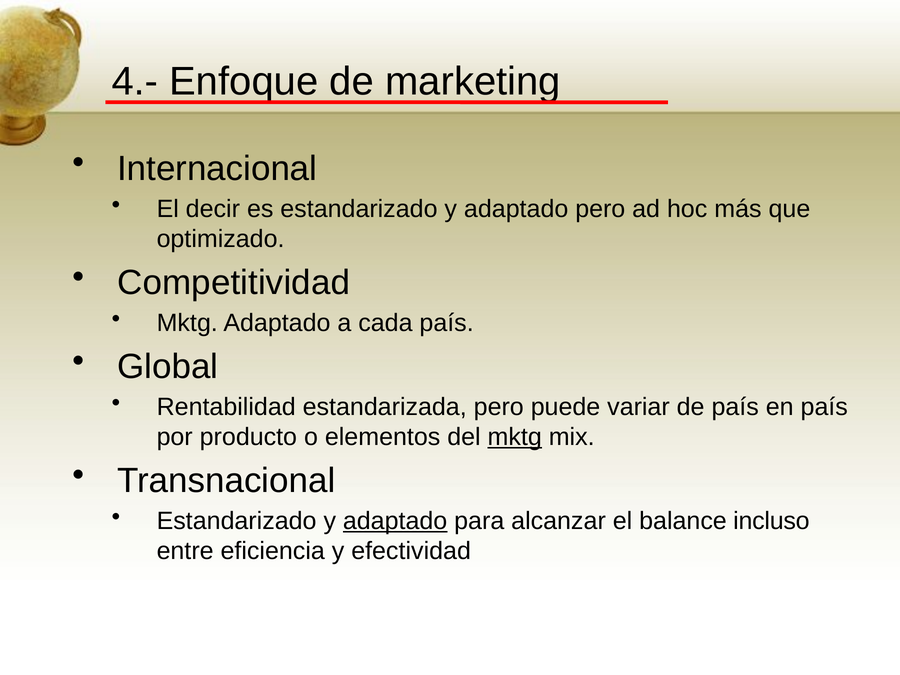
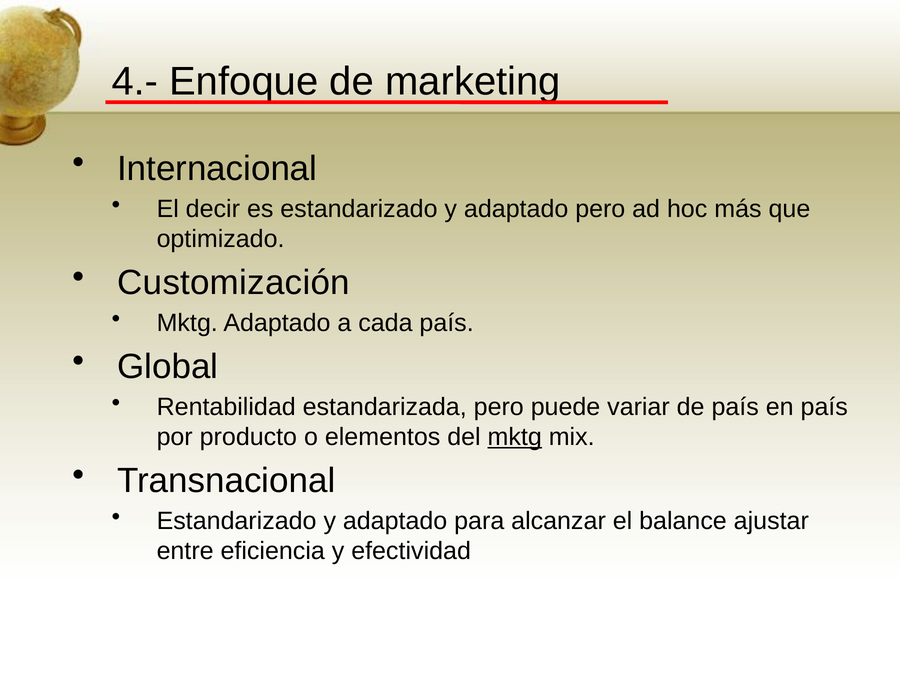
Competitividad: Competitividad -> Customización
adaptado at (395, 521) underline: present -> none
incluso: incluso -> ajustar
